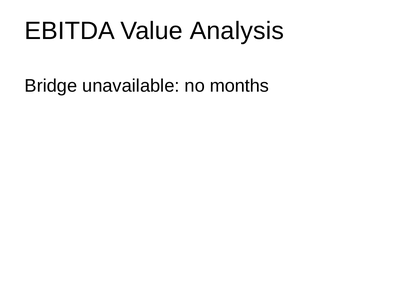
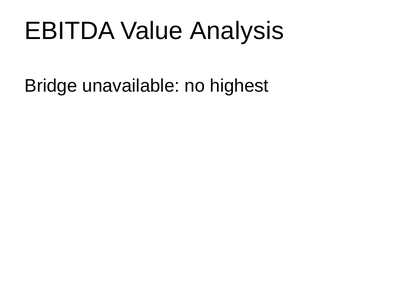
months: months -> highest
